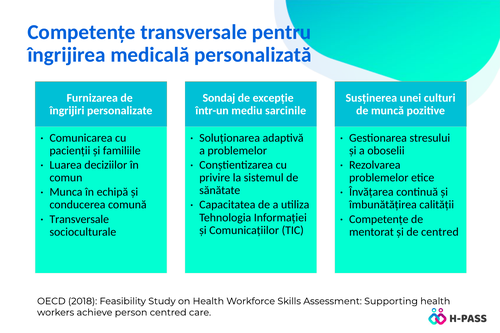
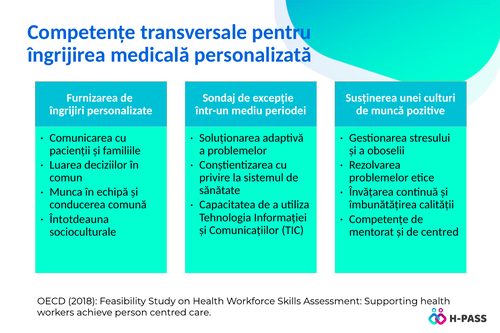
sarcinile: sarcinile -> periodei
Transversale at (79, 219): Transversale -> Întotdeauna
